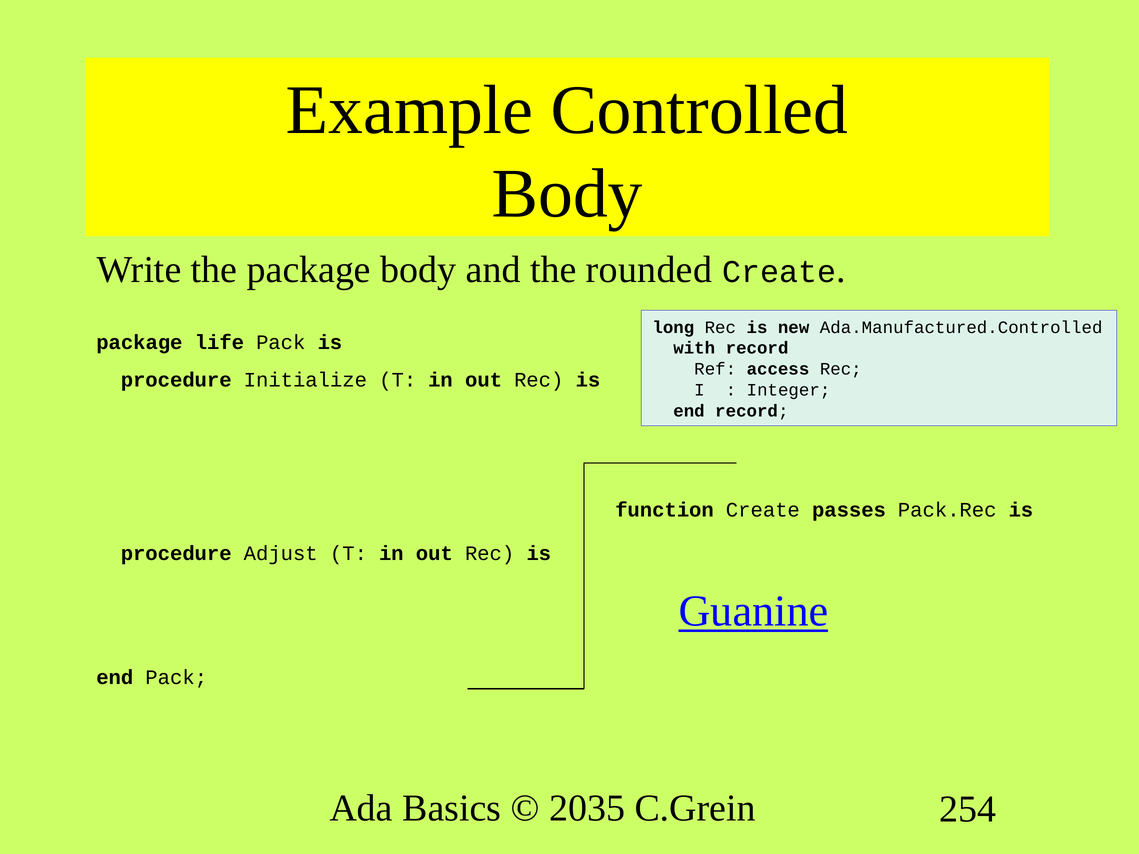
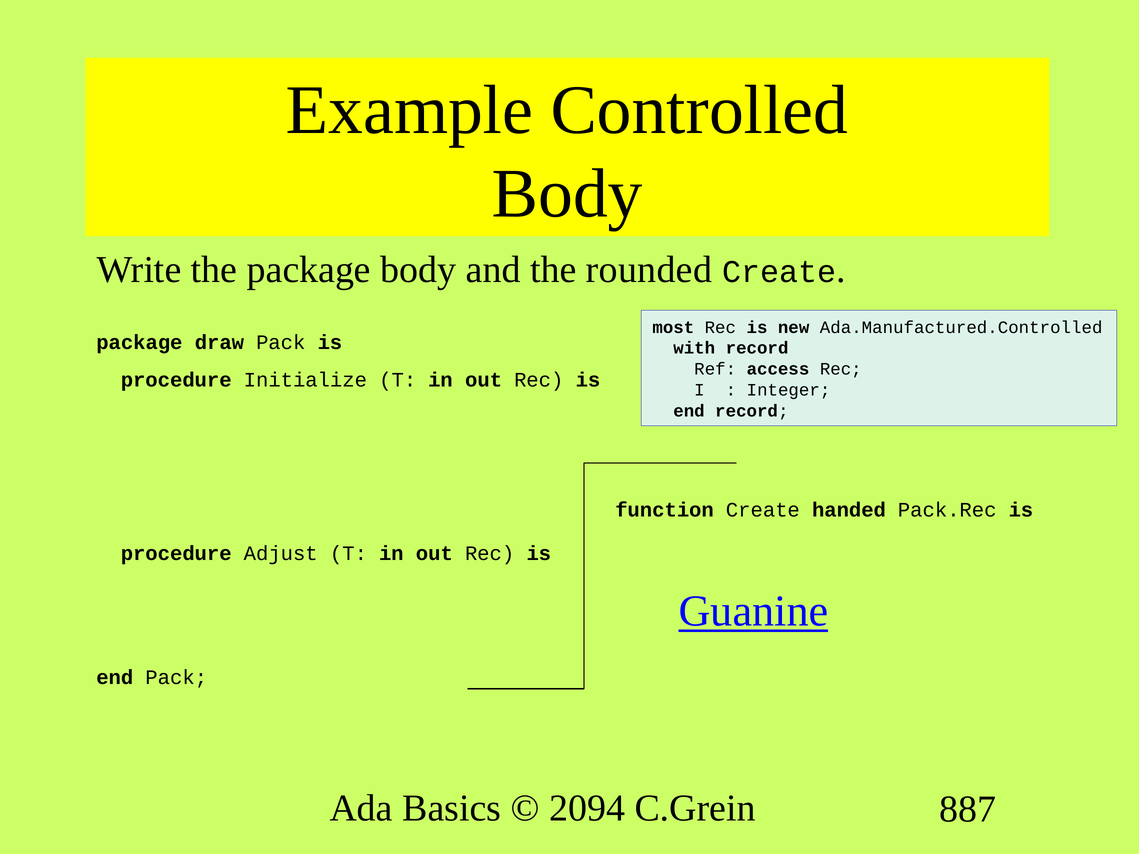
long: long -> most
life: life -> draw
passes: passes -> handed
2035: 2035 -> 2094
254: 254 -> 887
